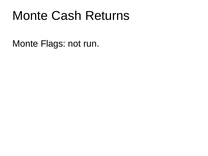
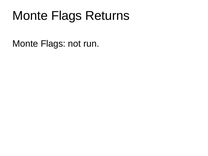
Cash at (66, 16): Cash -> Flags
